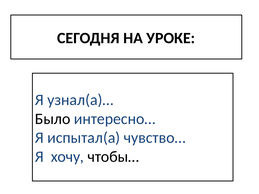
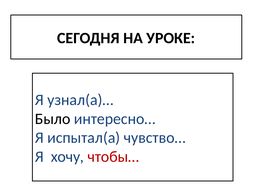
чтобы… colour: black -> red
